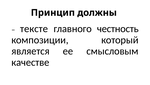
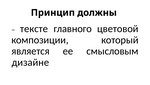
честность: честность -> цветовой
качестве: качестве -> дизайне
